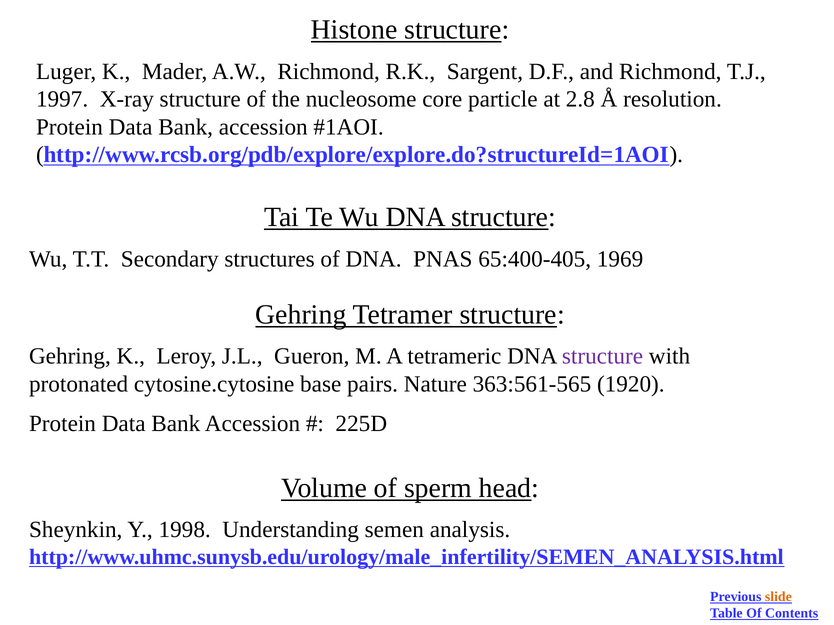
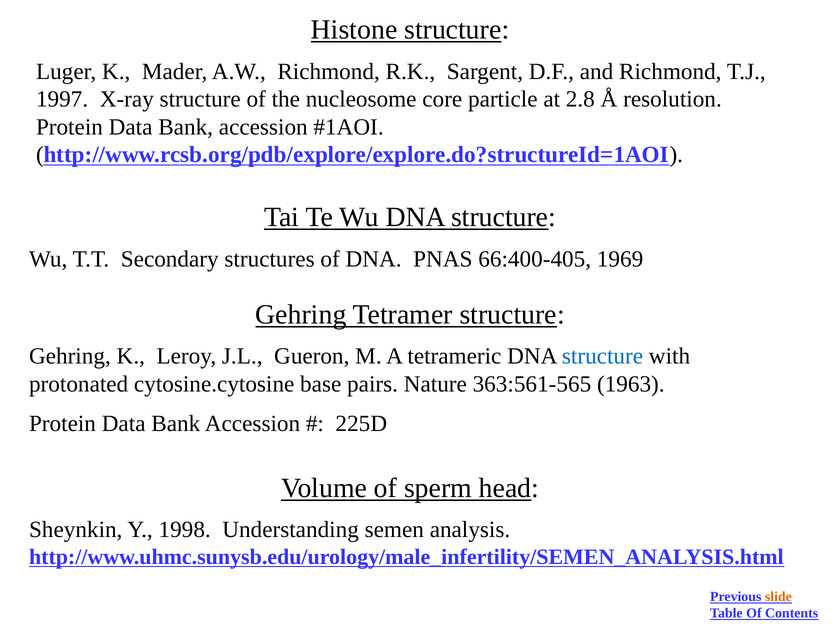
65:400-405: 65:400-405 -> 66:400-405
structure at (603, 356) colour: purple -> blue
1920: 1920 -> 1963
